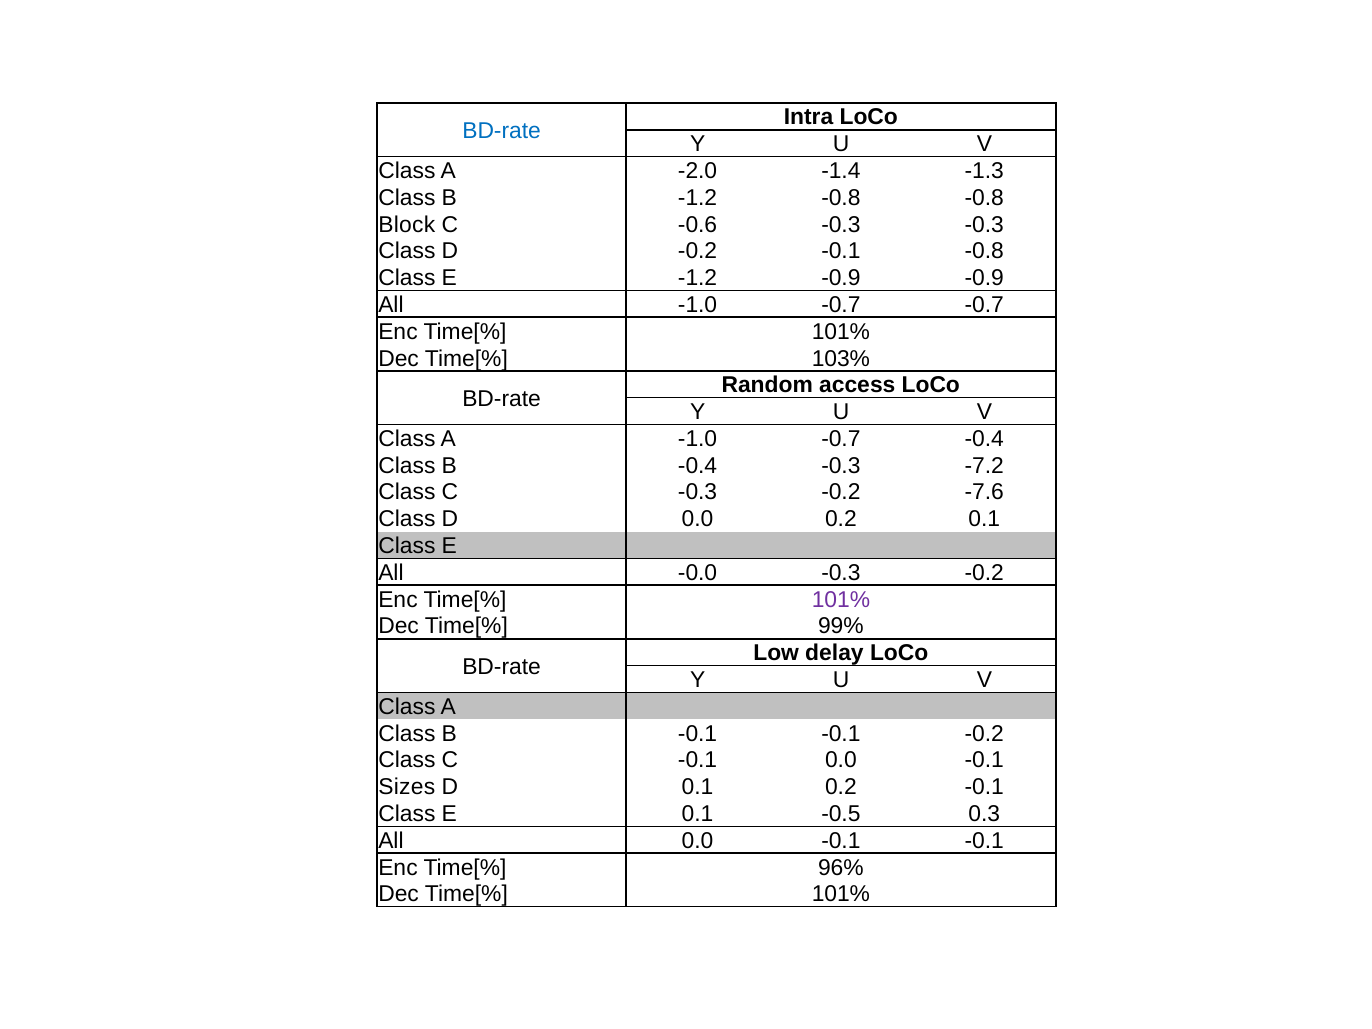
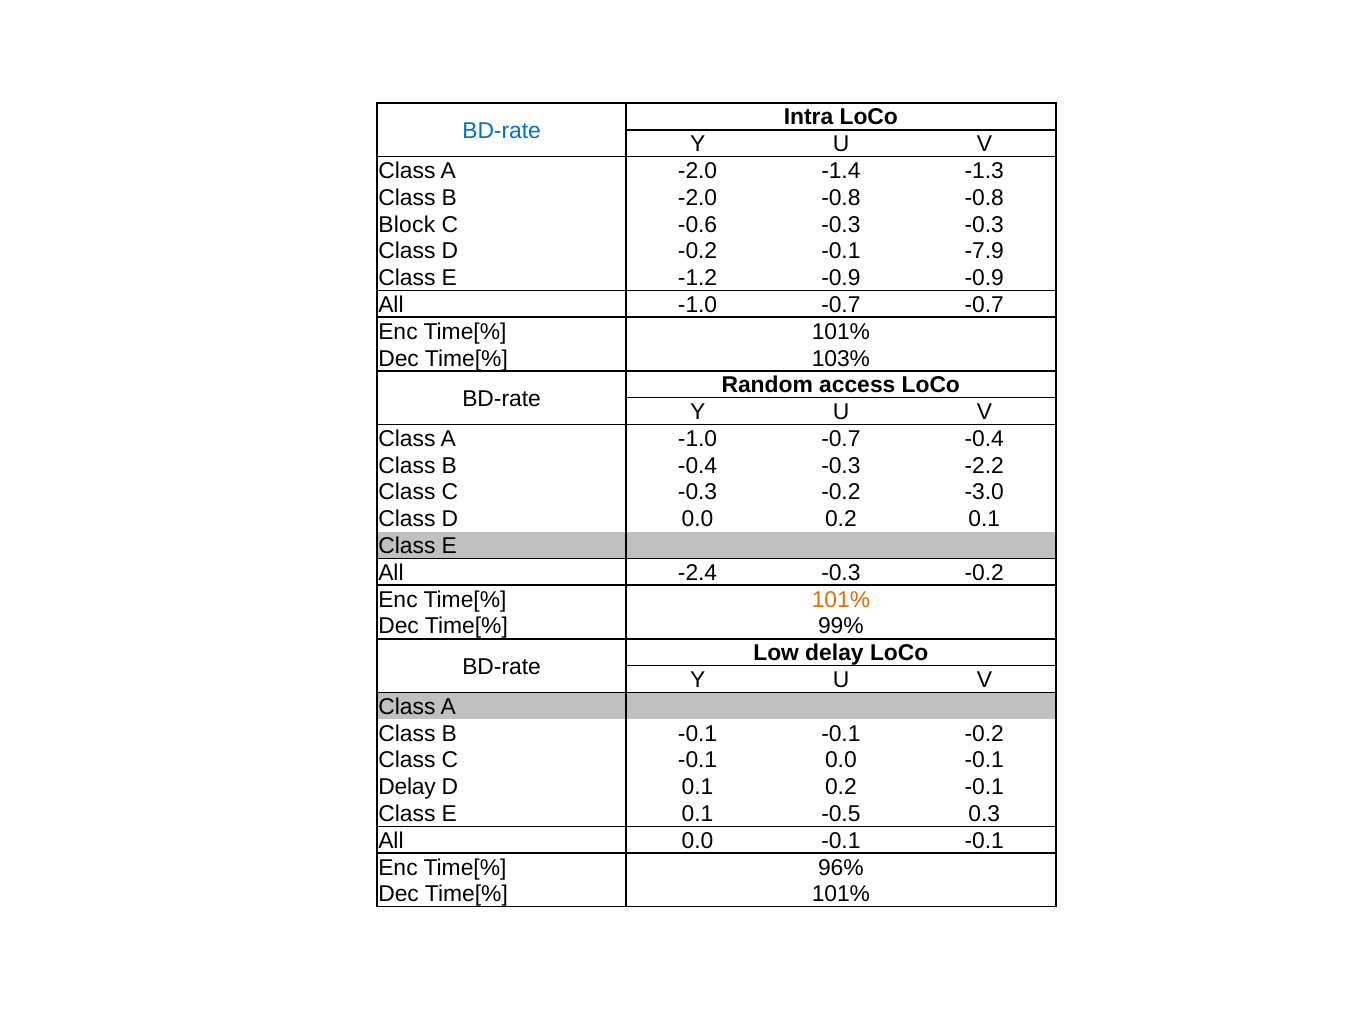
B -1.2: -1.2 -> -2.0
-0.1 -0.8: -0.8 -> -7.9
-7.2: -7.2 -> -2.2
-7.6: -7.6 -> -3.0
-0.0: -0.0 -> -2.4
101% at (841, 600) colour: purple -> orange
Sizes at (407, 787): Sizes -> Delay
